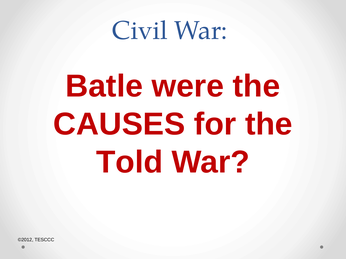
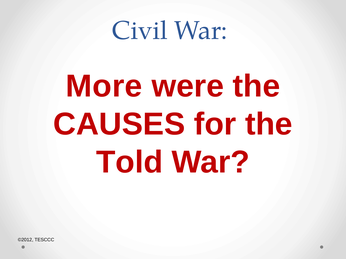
Batle: Batle -> More
